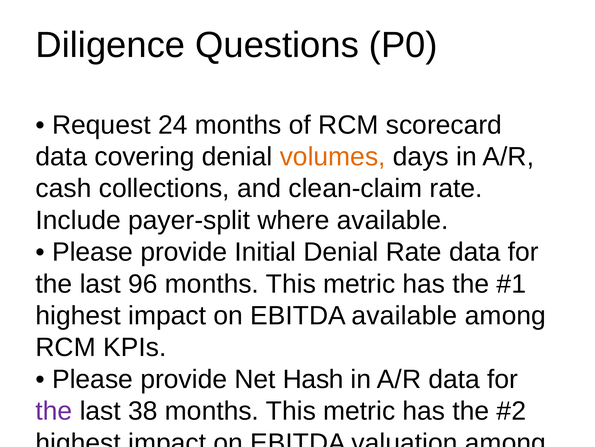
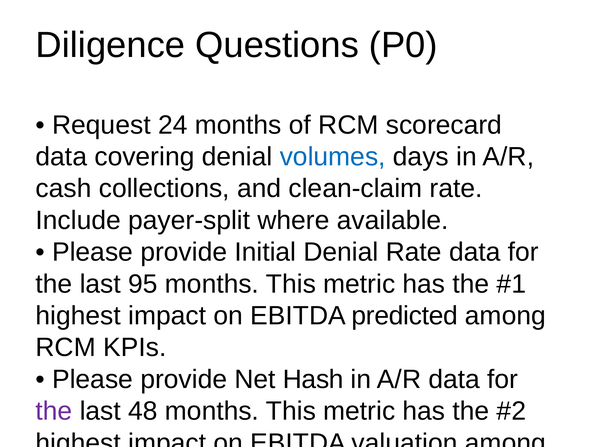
volumes colour: orange -> blue
96: 96 -> 95
EBITDA available: available -> predicted
38: 38 -> 48
